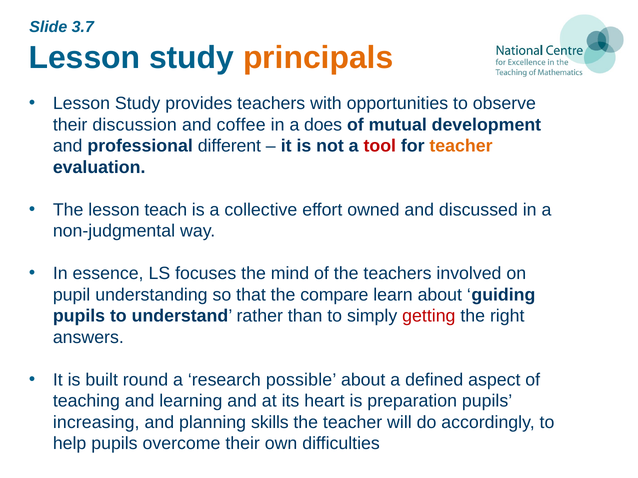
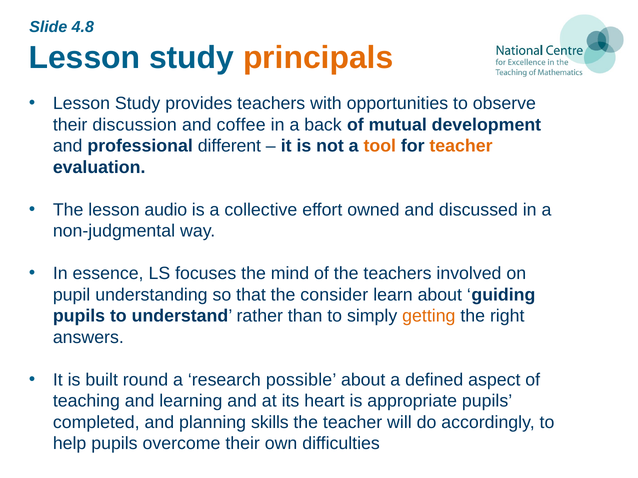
3.7: 3.7 -> 4.8
does: does -> back
tool colour: red -> orange
teach: teach -> audio
compare: compare -> consider
getting colour: red -> orange
preparation: preparation -> appropriate
increasing: increasing -> completed
